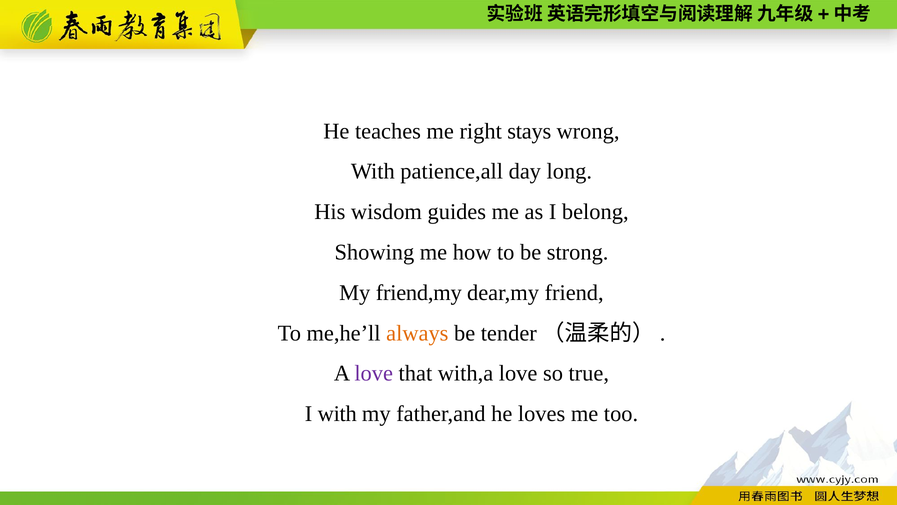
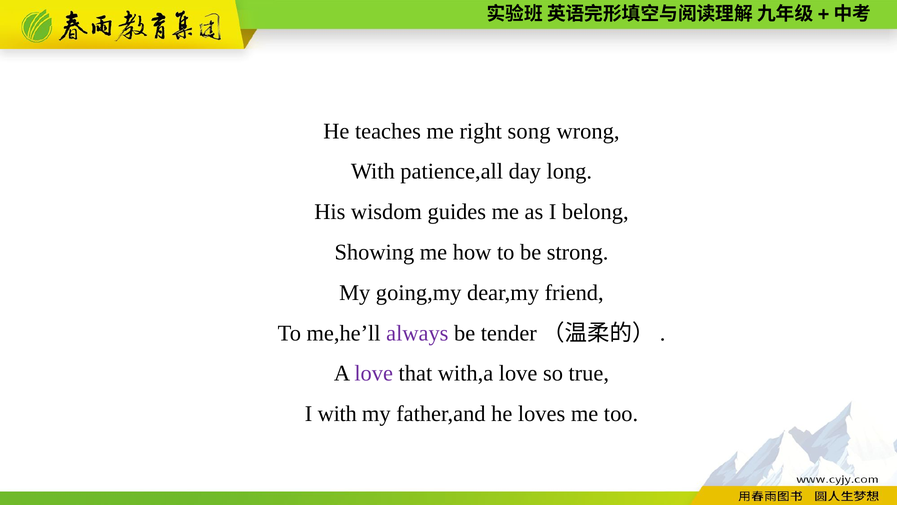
stays: stays -> song
friend,my: friend,my -> going,my
always colour: orange -> purple
